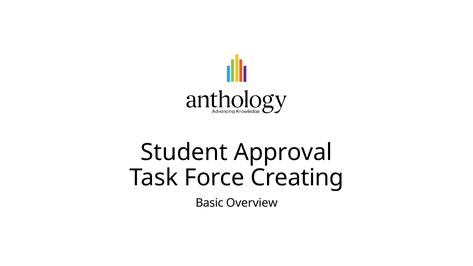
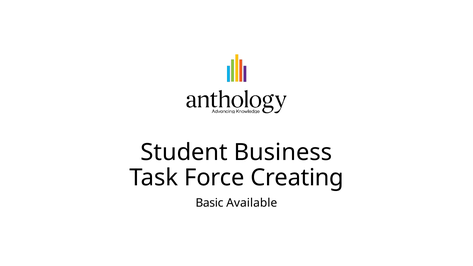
Approval: Approval -> Business
Overview: Overview -> Available
